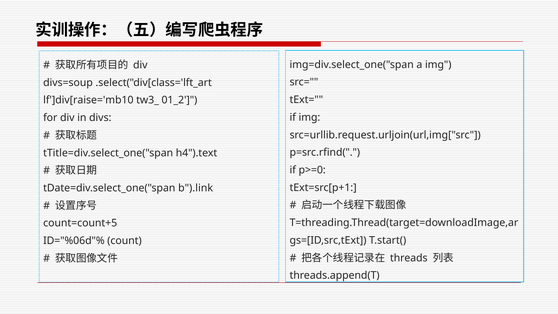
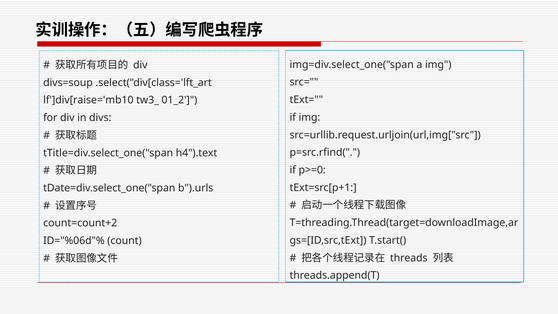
b").link: b").link -> b").urls
count=count+5: count=count+5 -> count=count+2
